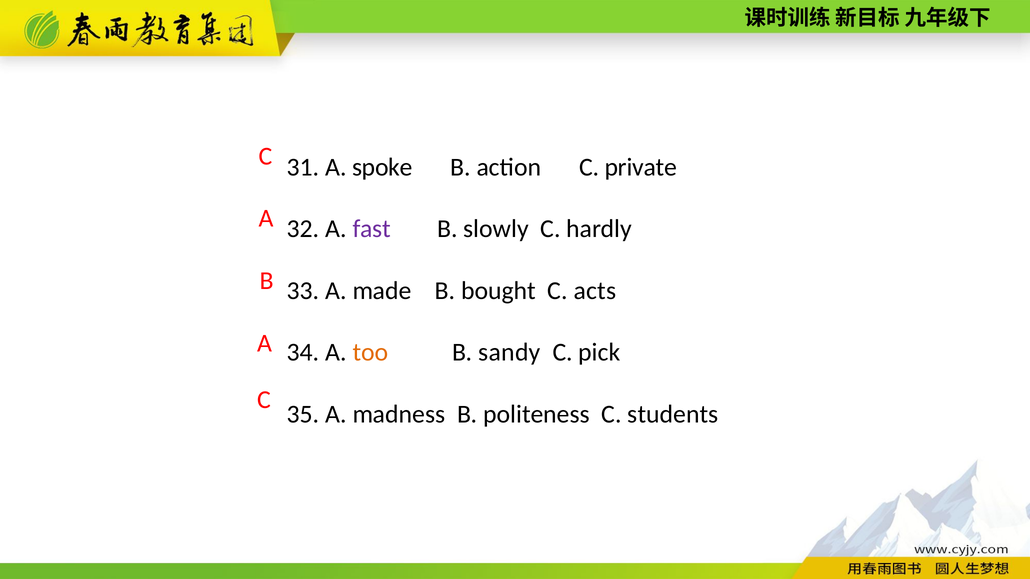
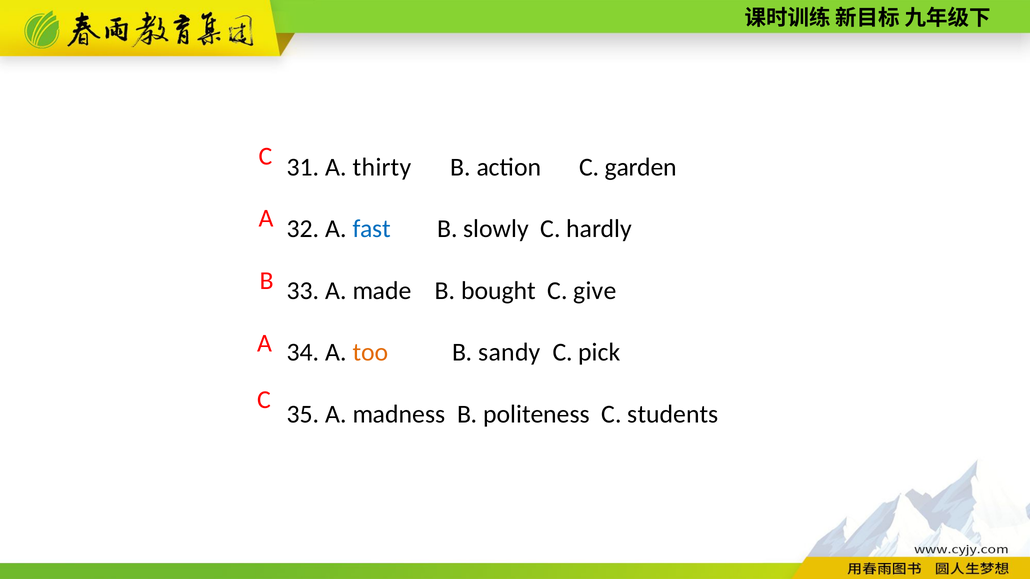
spoke: spoke -> thirty
private: private -> garden
fast colour: purple -> blue
acts: acts -> give
